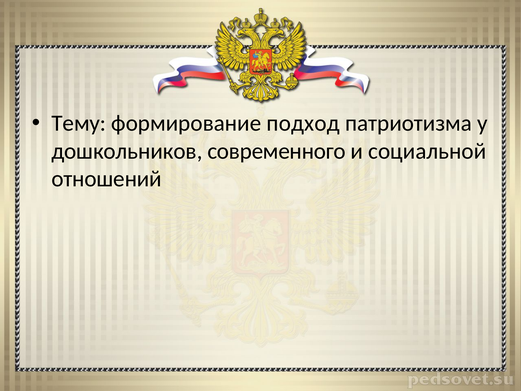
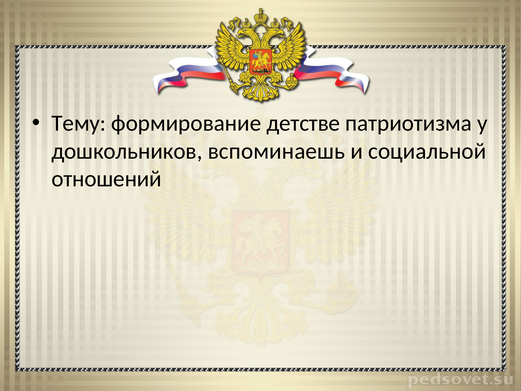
подход: подход -> детстве
современного: современного -> вспоминаешь
